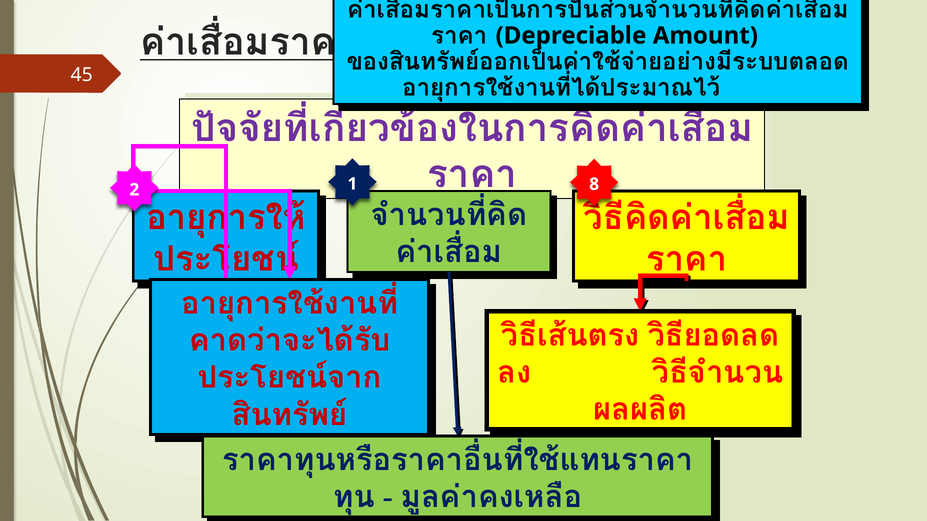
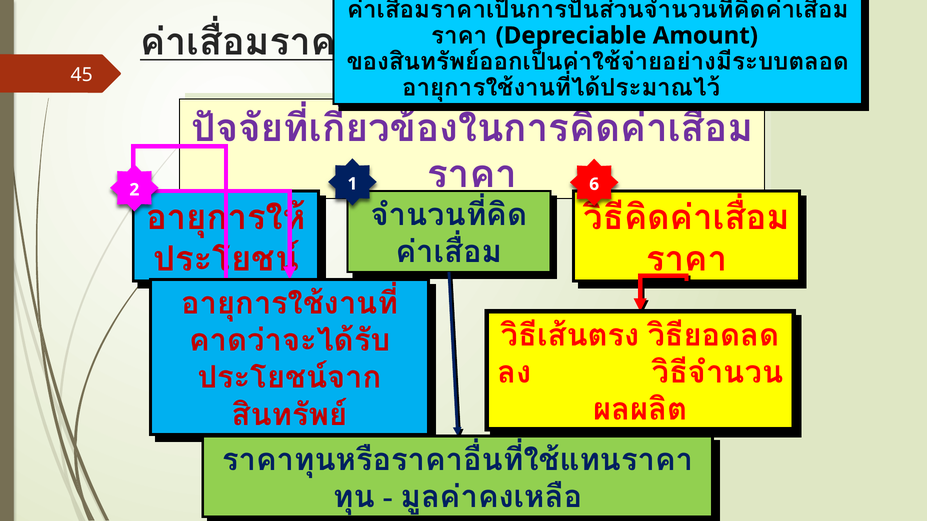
8: 8 -> 6
